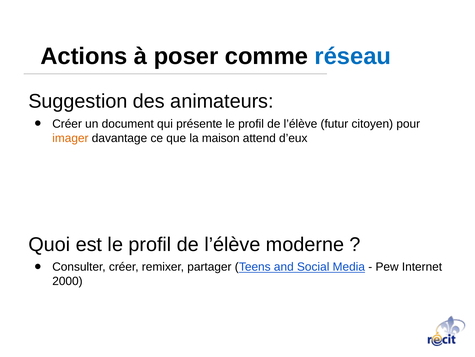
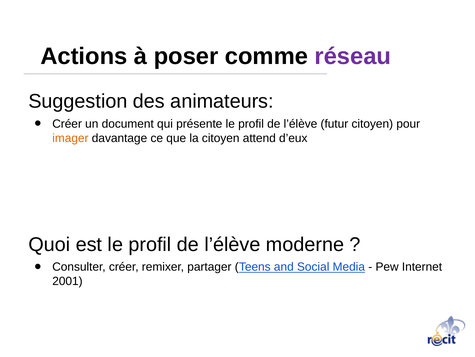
réseau colour: blue -> purple
la maison: maison -> citoyen
2000: 2000 -> 2001
